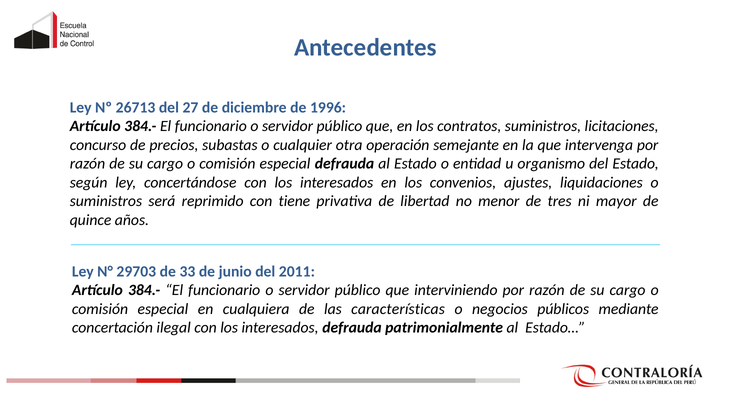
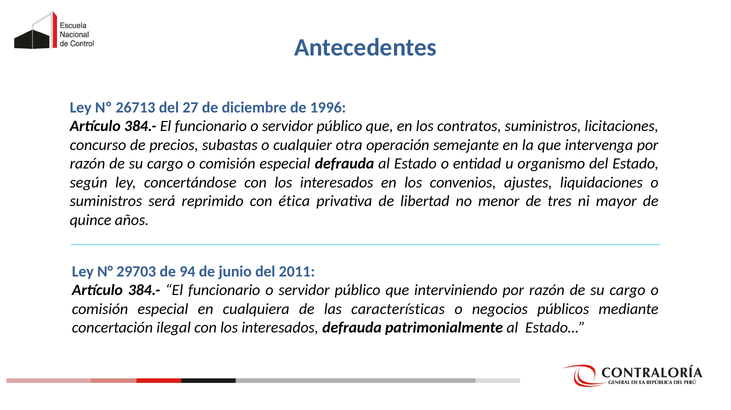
tiene: tiene -> ética
33: 33 -> 94
